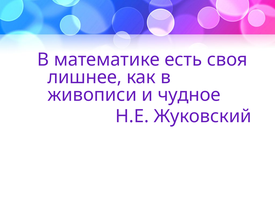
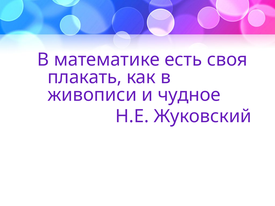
лишнее: лишнее -> плакать
